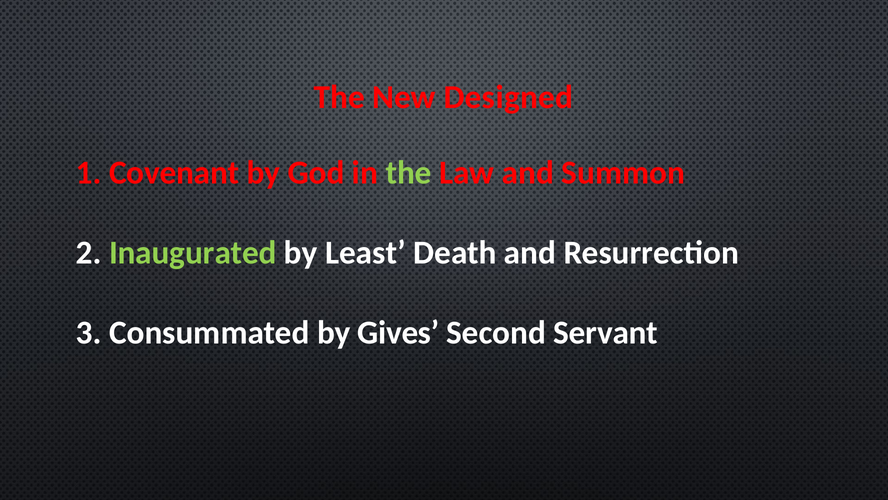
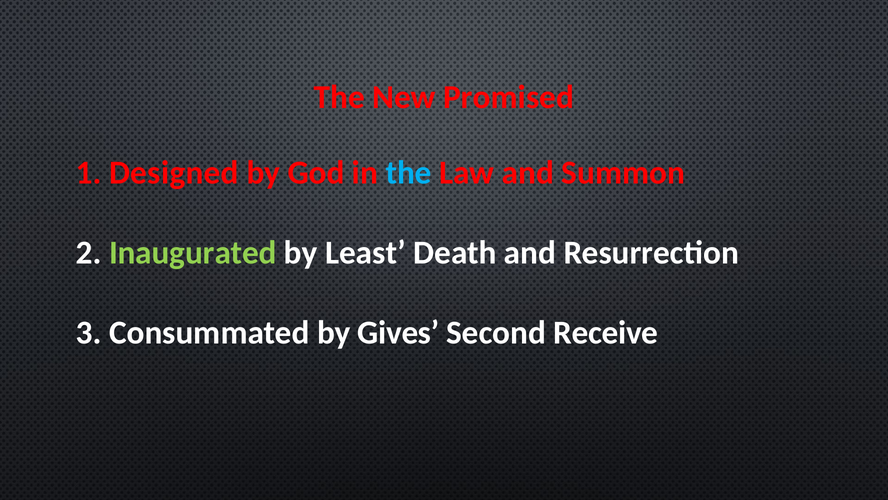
Designed: Designed -> Promised
Covenant: Covenant -> Designed
the at (409, 173) colour: light green -> light blue
Servant: Servant -> Receive
